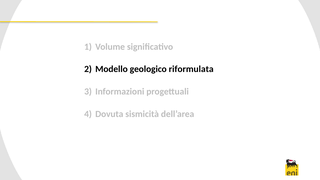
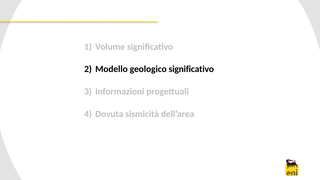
geologico riformulata: riformulata -> significativo
